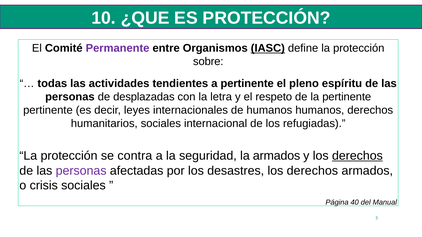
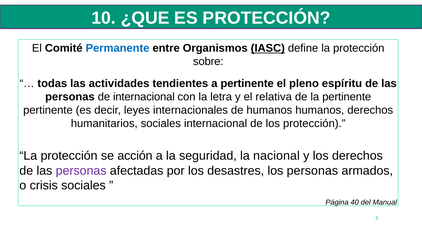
Permanente colour: purple -> blue
de desplazadas: desplazadas -> internacional
respeto: respeto -> relativa
los refugiadas: refugiadas -> protección
contra: contra -> acción
la armados: armados -> nacional
derechos at (357, 156) underline: present -> none
desastres los derechos: derechos -> personas
